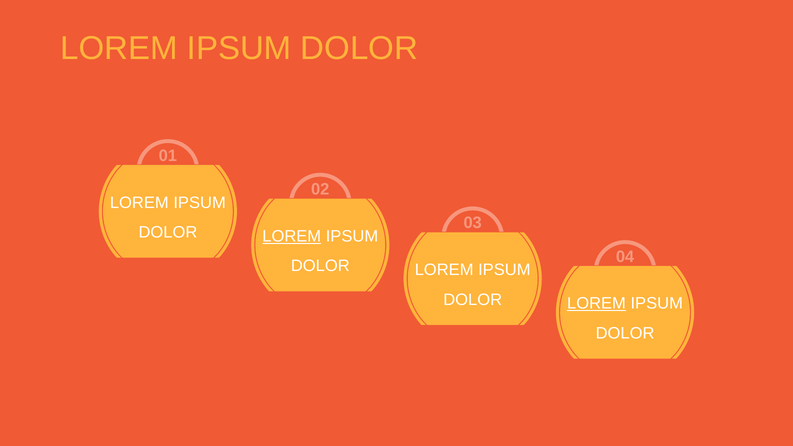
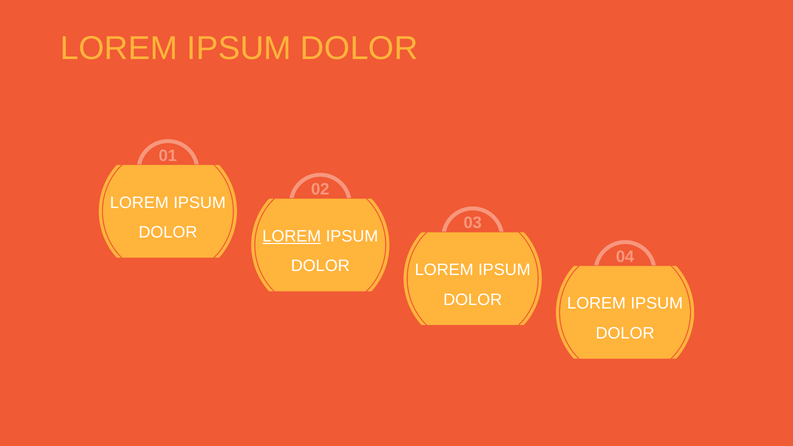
LOREM at (596, 304) underline: present -> none
